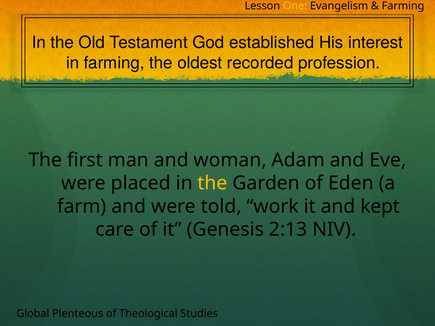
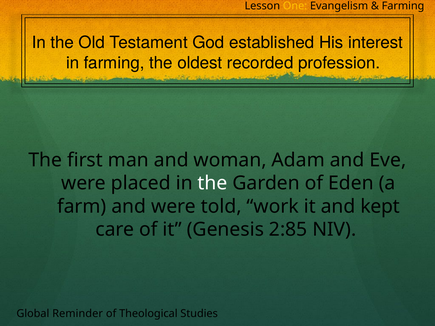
the at (213, 183) colour: yellow -> white
2:13: 2:13 -> 2:85
Plenteous: Plenteous -> Reminder
